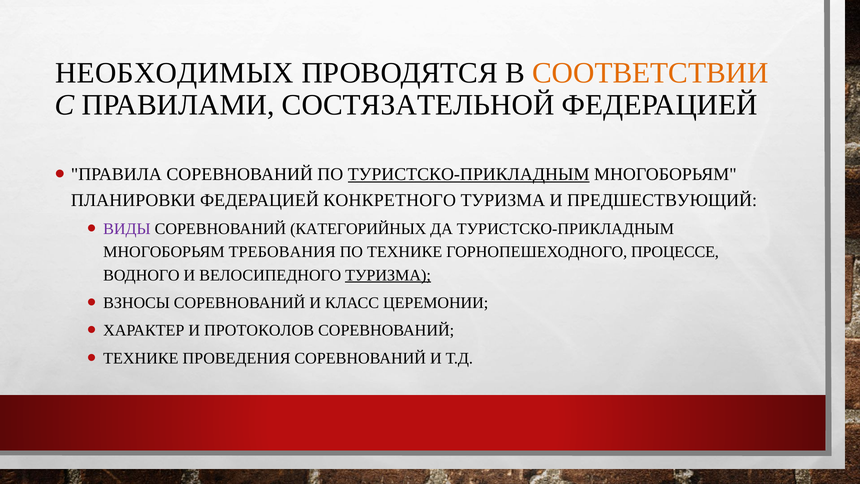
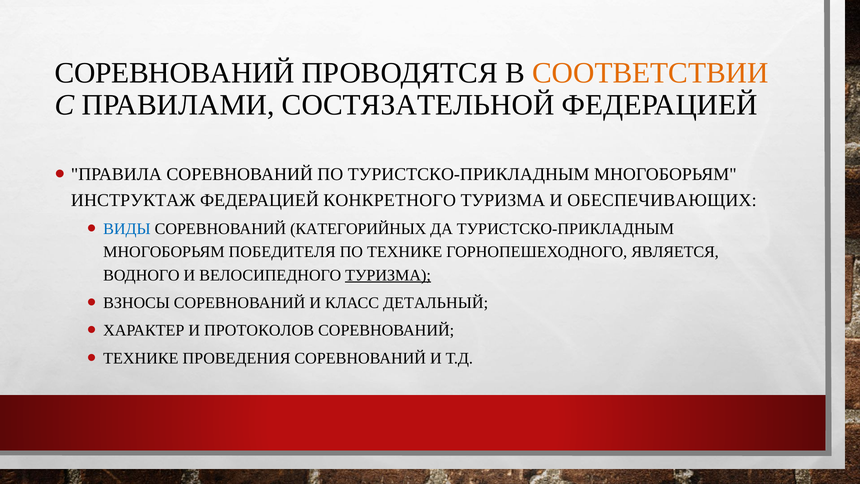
НЕОБХОДИМЫХ at (174, 73): НЕОБХОДИМЫХ -> СОРЕВНОВАНИЙ
ТУРИСТСКО-ПРИКЛАДНЫМ at (469, 174) underline: present -> none
ПЛАНИРОВКИ: ПЛАНИРОВКИ -> ИНСТРУКТАЖ
ПРЕДШЕСТВУЮЩИЙ: ПРЕДШЕСТВУЮЩИЙ -> ОБЕСПЕЧИВАЮЩИХ
ВИДЫ colour: purple -> blue
ТРЕБОВАНИЯ: ТРЕБОВАНИЯ -> ПОБЕДИТЕЛЯ
ПРОЦЕССЕ: ПРОЦЕССЕ -> ЯВЛЯЕТСЯ
ЦЕРЕМОНИИ: ЦЕРЕМОНИИ -> ДЕТАЛЬНЫЙ
